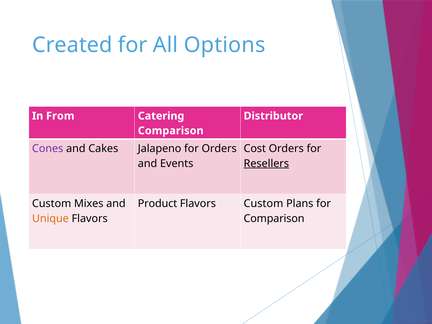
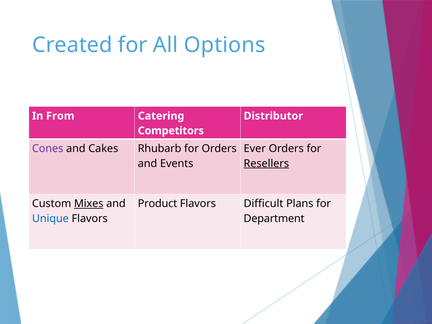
Comparison at (171, 131): Comparison -> Competitors
Jalapeno: Jalapeno -> Rhubarb
Cost: Cost -> Ever
Mixes underline: none -> present
Flavors Custom: Custom -> Difficult
Unique colour: orange -> blue
Comparison at (274, 218): Comparison -> Department
